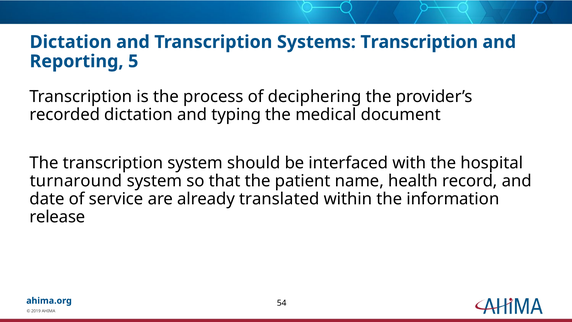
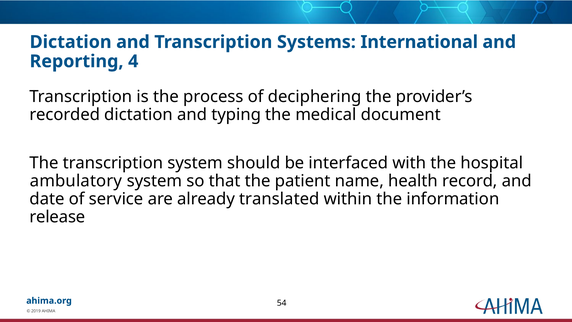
Systems Transcription: Transcription -> International
5: 5 -> 4
turnaround: turnaround -> ambulatory
